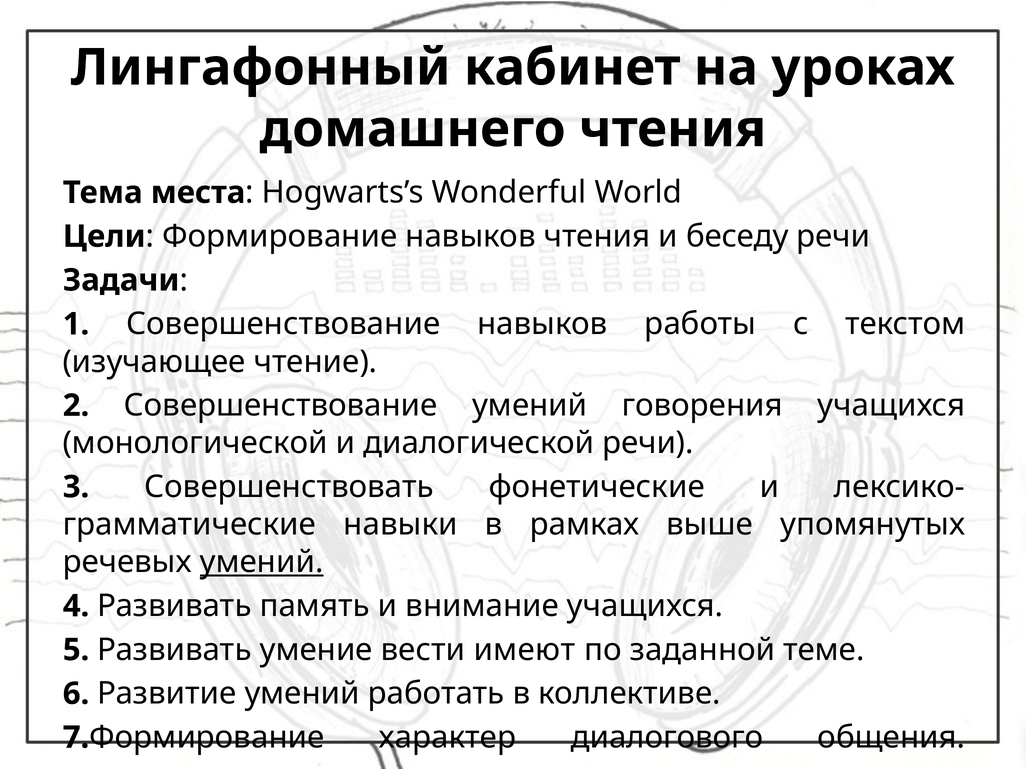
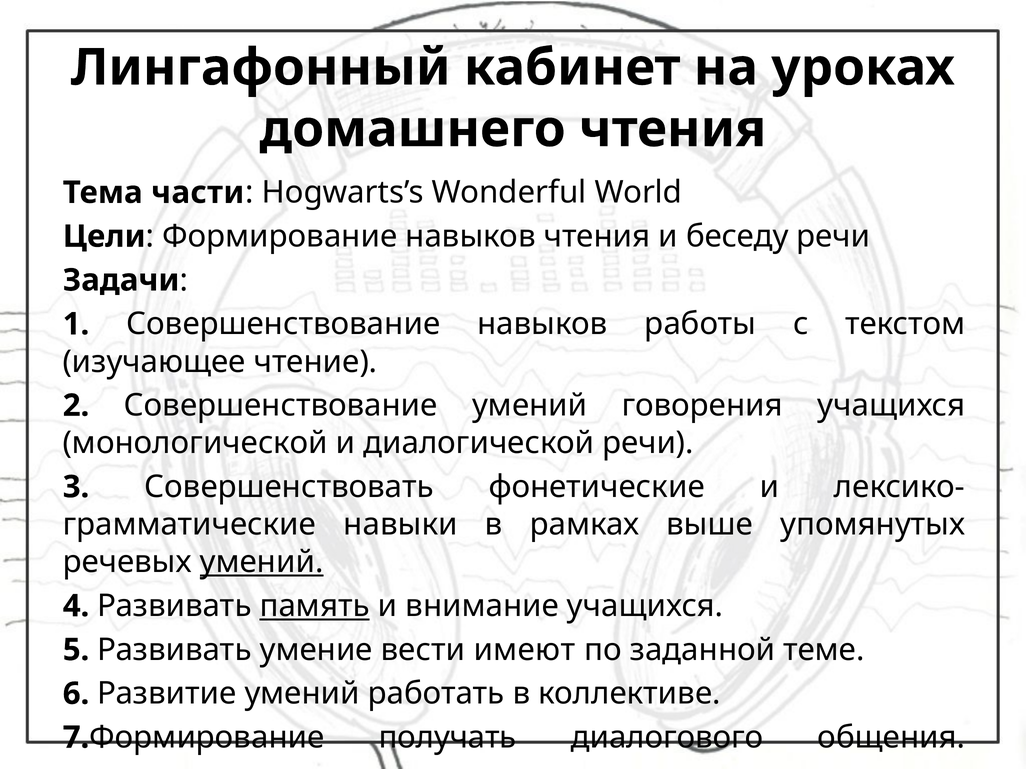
места: места -> части
память underline: none -> present
характер: характер -> получать
